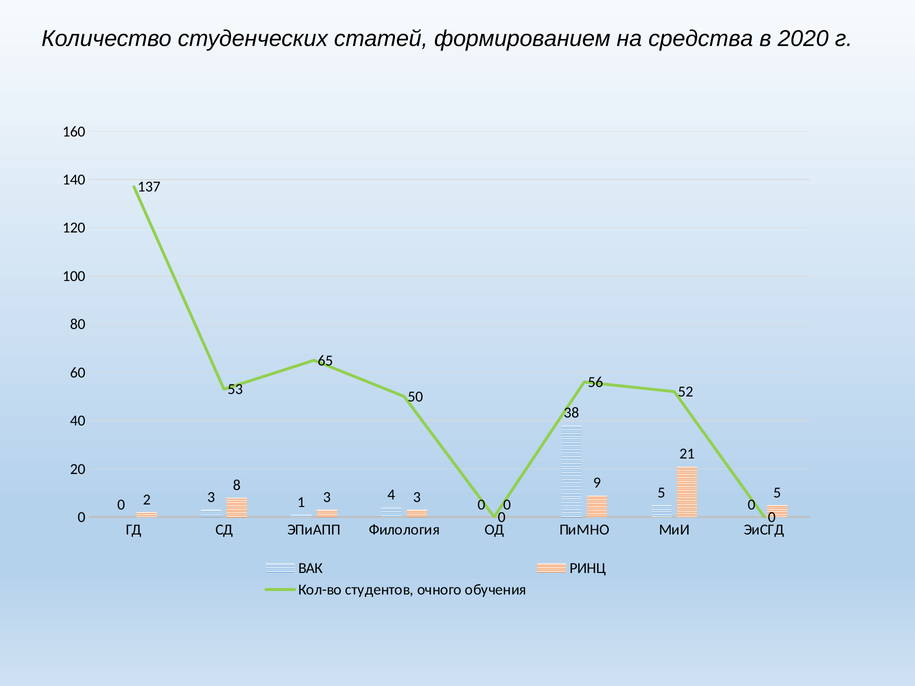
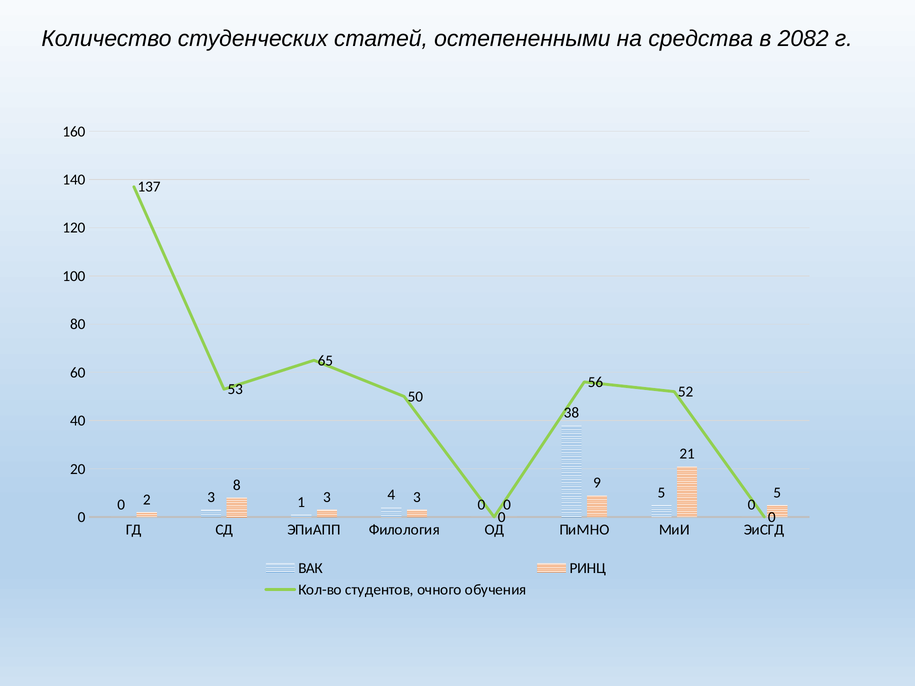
формированием: формированием -> остепененными
2020: 2020 -> 2082
